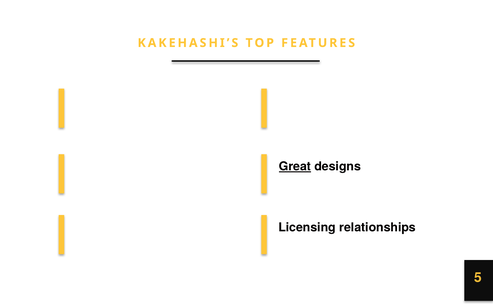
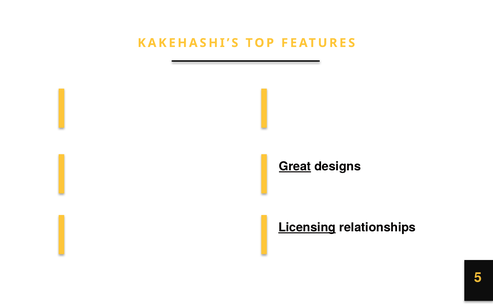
Licensing underline: none -> present
